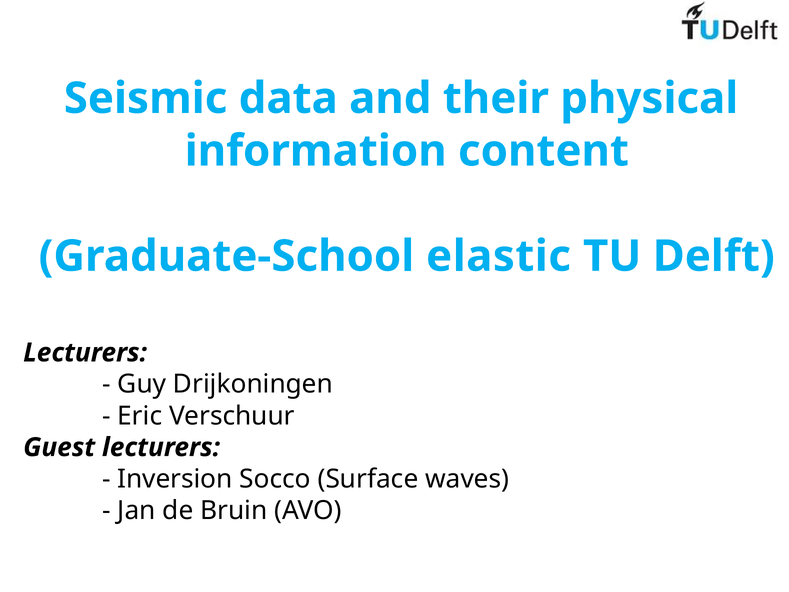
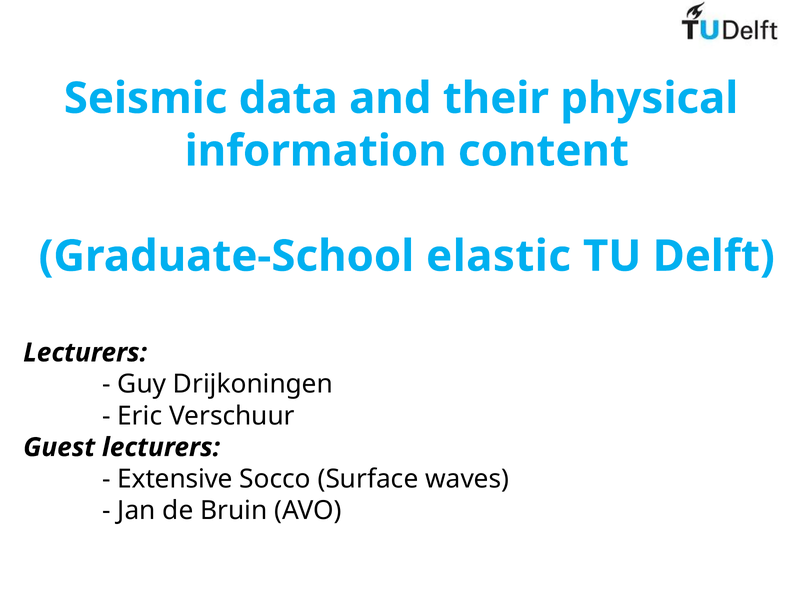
Inversion: Inversion -> Extensive
